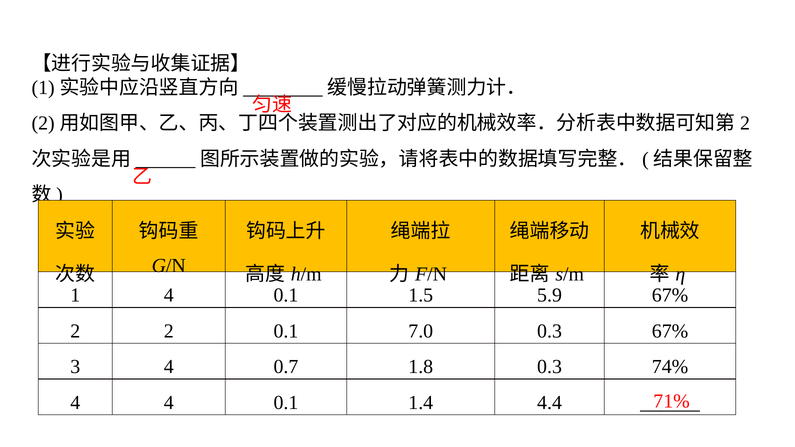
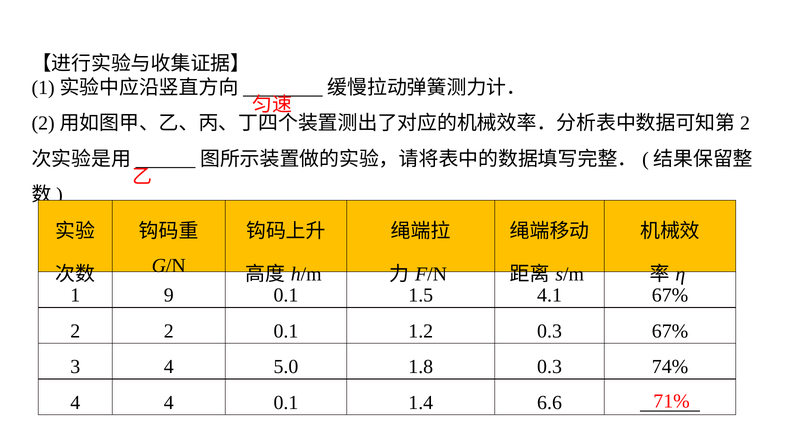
1 4: 4 -> 9
5.9: 5.9 -> 4.1
7.0: 7.0 -> 1.2
0.7: 0.7 -> 5.0
4.4: 4.4 -> 6.6
